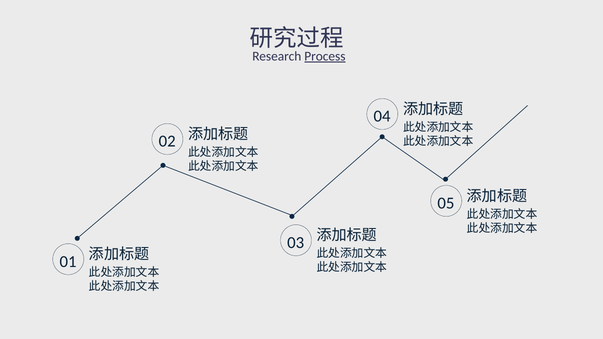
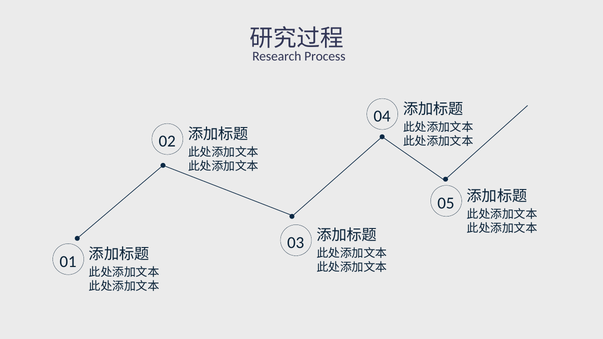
Process underline: present -> none
